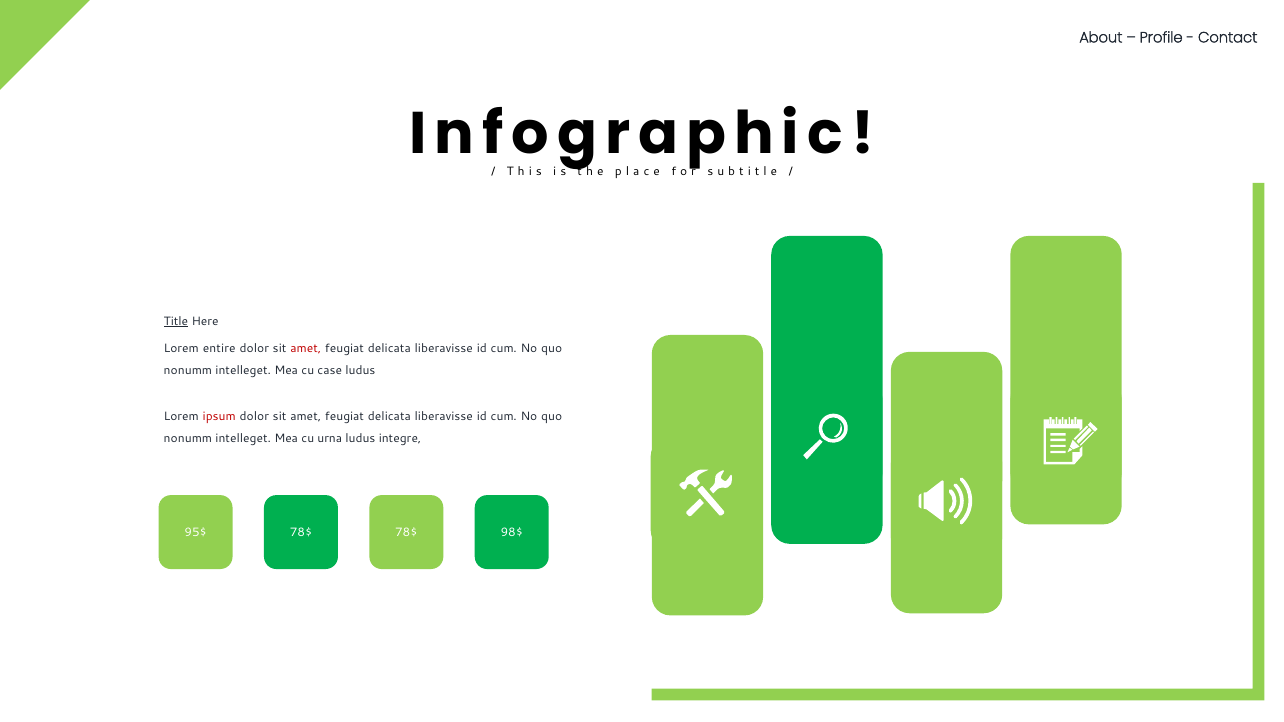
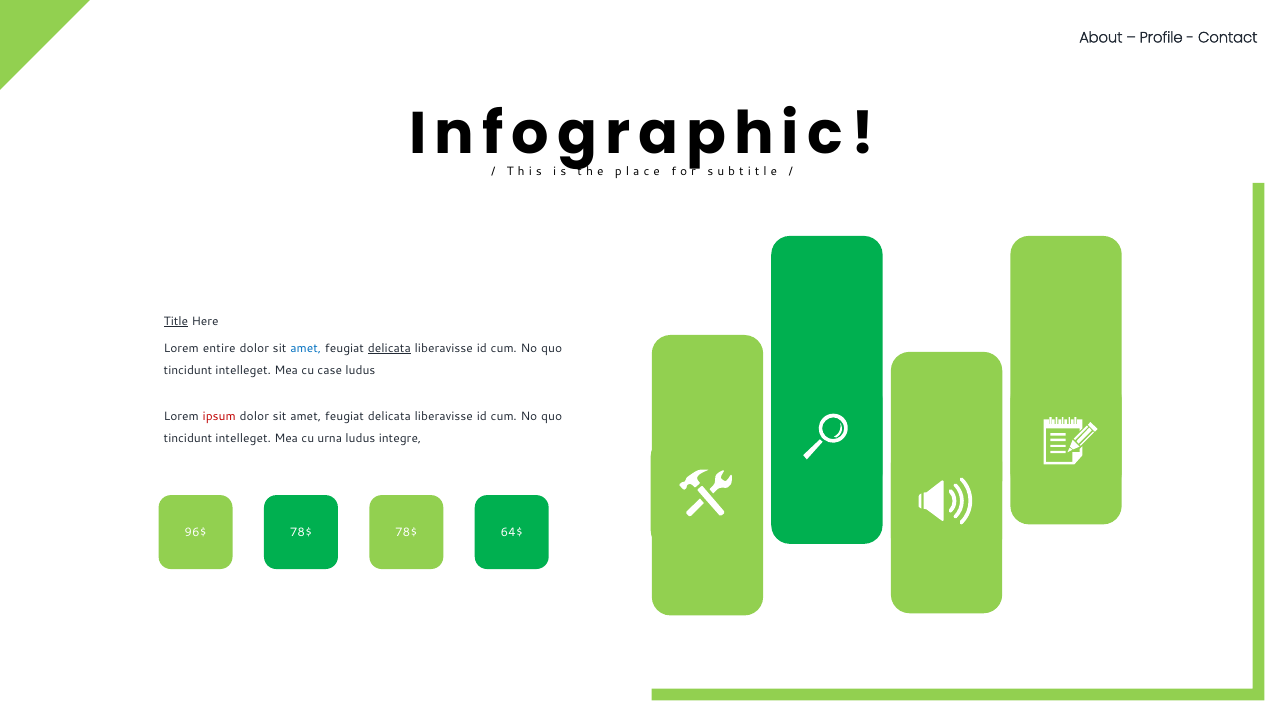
amet at (306, 349) colour: red -> blue
delicata at (389, 349) underline: none -> present
nonumm at (188, 370): nonumm -> tincidunt
nonumm at (188, 438): nonumm -> tincidunt
95$: 95$ -> 96$
98$: 98$ -> 64$
